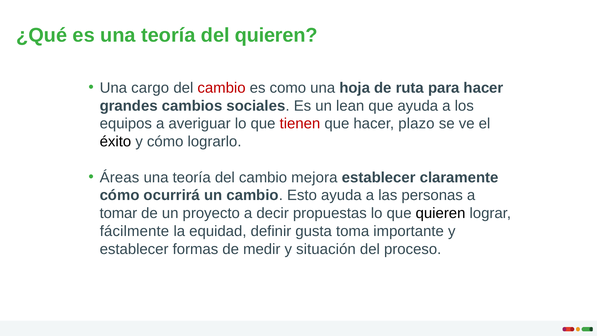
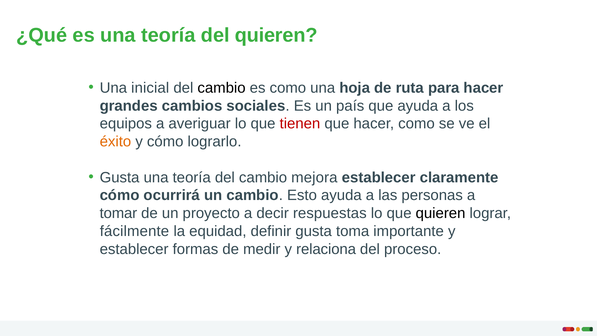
cargo: cargo -> inicial
cambio at (222, 88) colour: red -> black
lean: lean -> país
hacer plazo: plazo -> como
éxito colour: black -> orange
Áreas at (119, 177): Áreas -> Gusta
propuestas: propuestas -> respuestas
situación: situación -> relaciona
